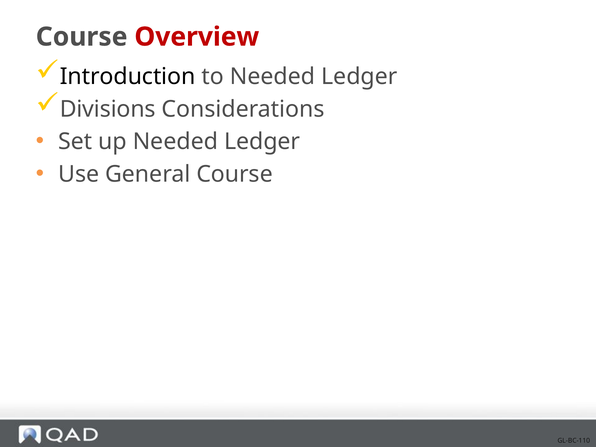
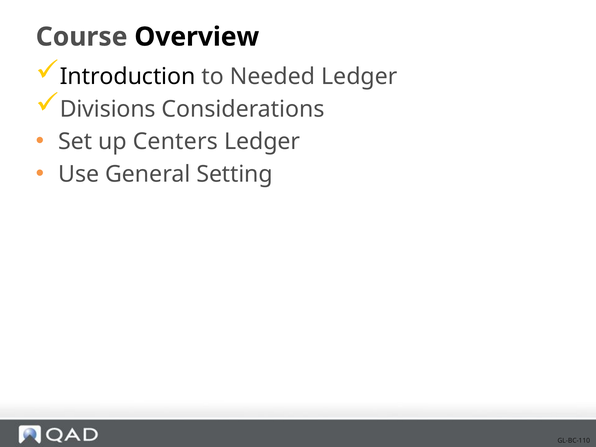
Overview colour: red -> black
up Needed: Needed -> Centers
General Course: Course -> Setting
